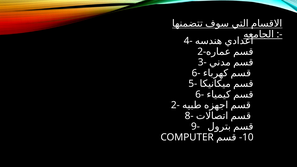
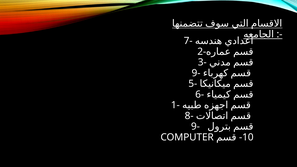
4-: 4- -> 7-
6- at (196, 73): 6- -> 9-
2- at (175, 105): 2- -> 1-
